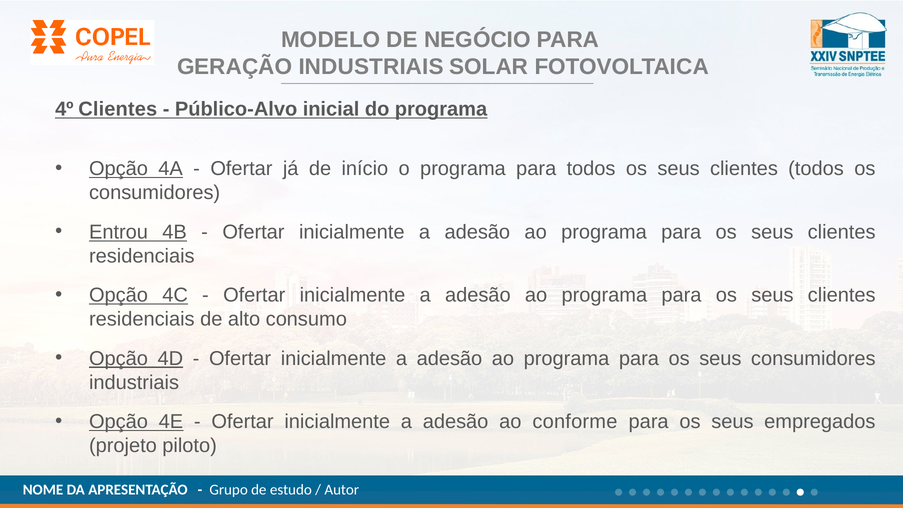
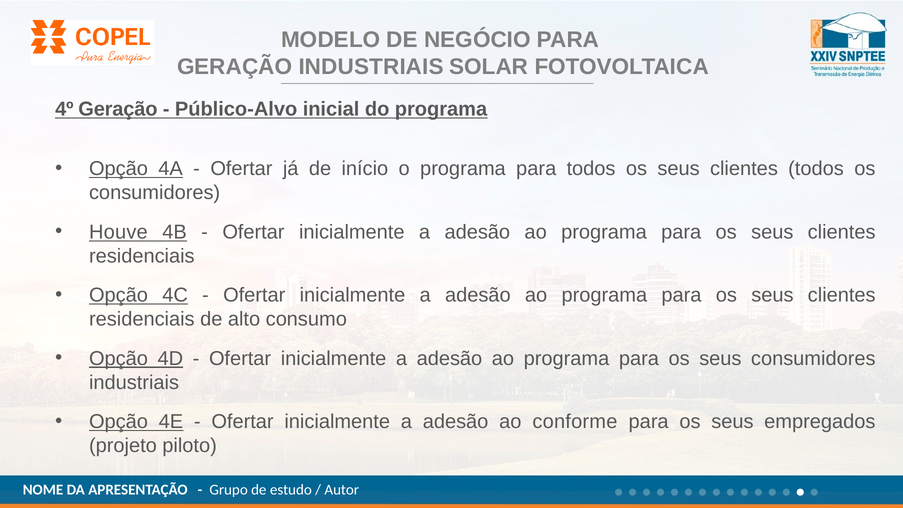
4º Clientes: Clientes -> Geração
Entrou: Entrou -> Houve
